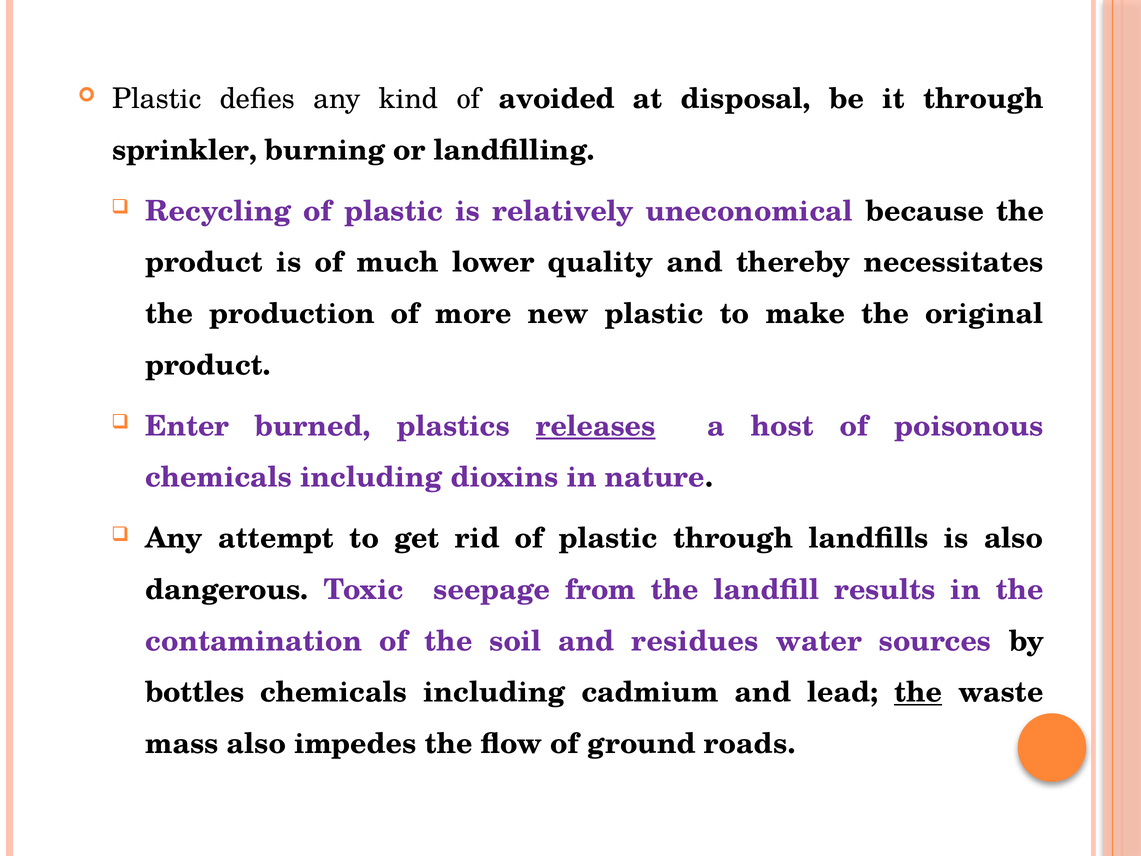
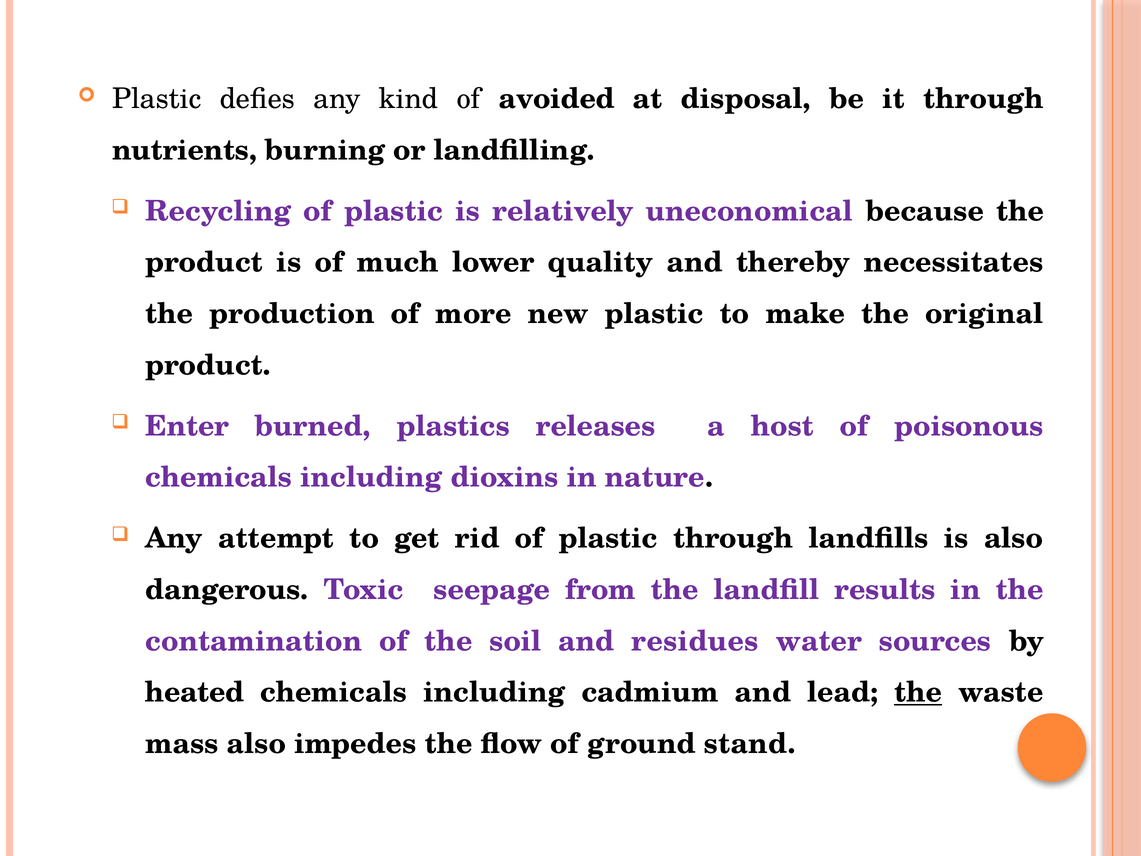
sprinkler: sprinkler -> nutrients
releases underline: present -> none
bottles: bottles -> heated
roads: roads -> stand
